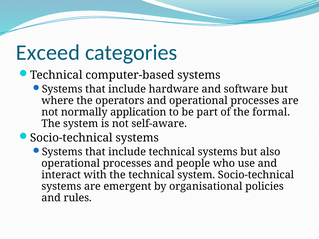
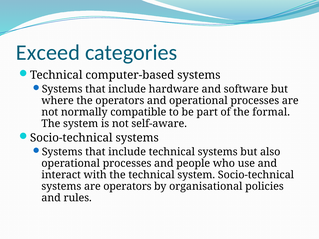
application: application -> compatible
are emergent: emergent -> operators
